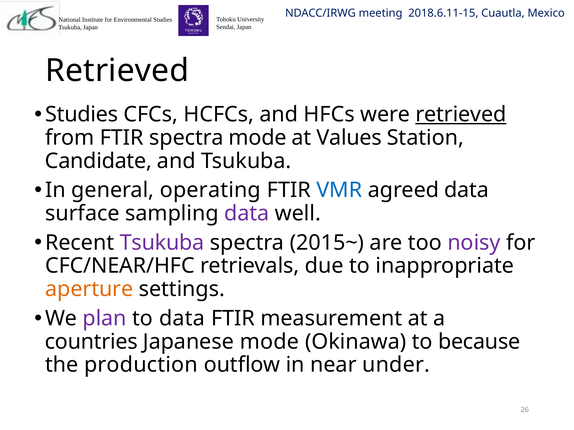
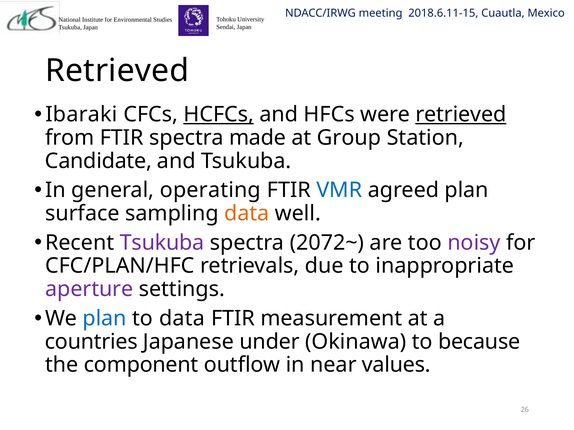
Studies at (82, 115): Studies -> Ibaraki
HCFCs underline: none -> present
spectra mode: mode -> made
Values: Values -> Group
agreed data: data -> plan
data at (247, 214) colour: purple -> orange
2015~: 2015~ -> 2072~
CFC/NEAR/HFC: CFC/NEAR/HFC -> CFC/PLAN/HFC
aperture colour: orange -> purple
plan at (105, 319) colour: purple -> blue
Japanese mode: mode -> under
production: production -> component
under: under -> values
